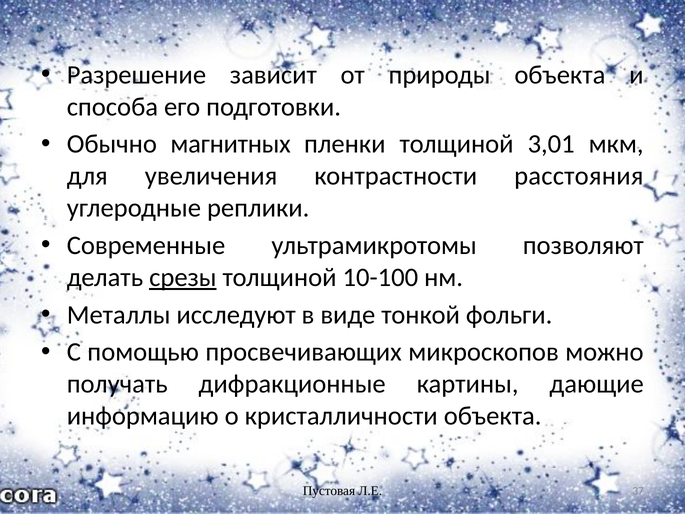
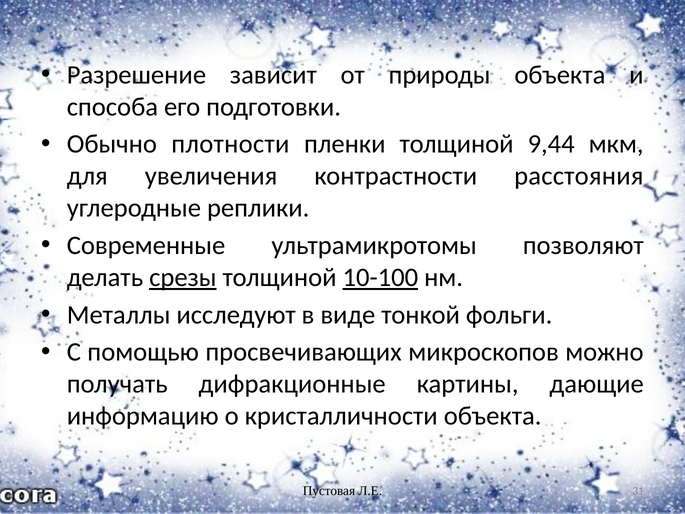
магнитных: магнитных -> плотности
3,01: 3,01 -> 9,44
10-100 underline: none -> present
37: 37 -> 31
